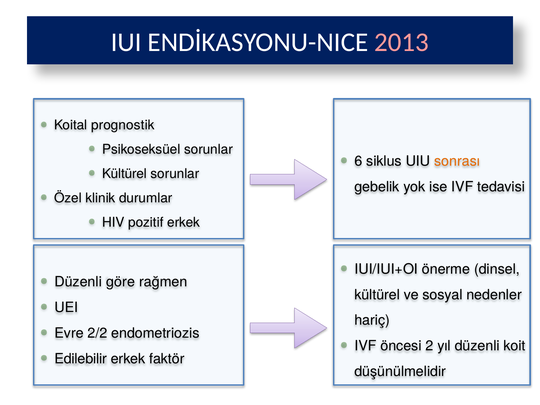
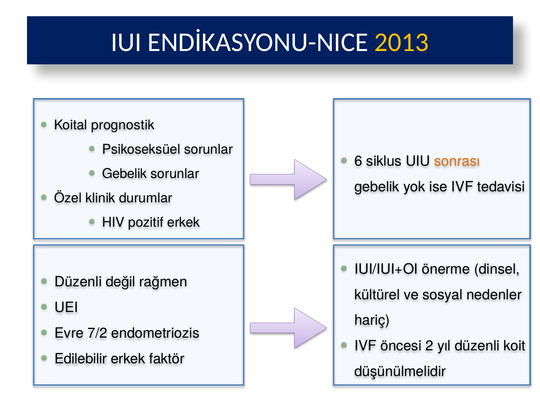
2013 colour: pink -> yellow
Kültürel at (124, 174): Kültürel -> Gebelik
göre: göre -> değil
2/2: 2/2 -> 7/2
